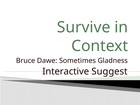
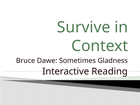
Suggest: Suggest -> Reading
